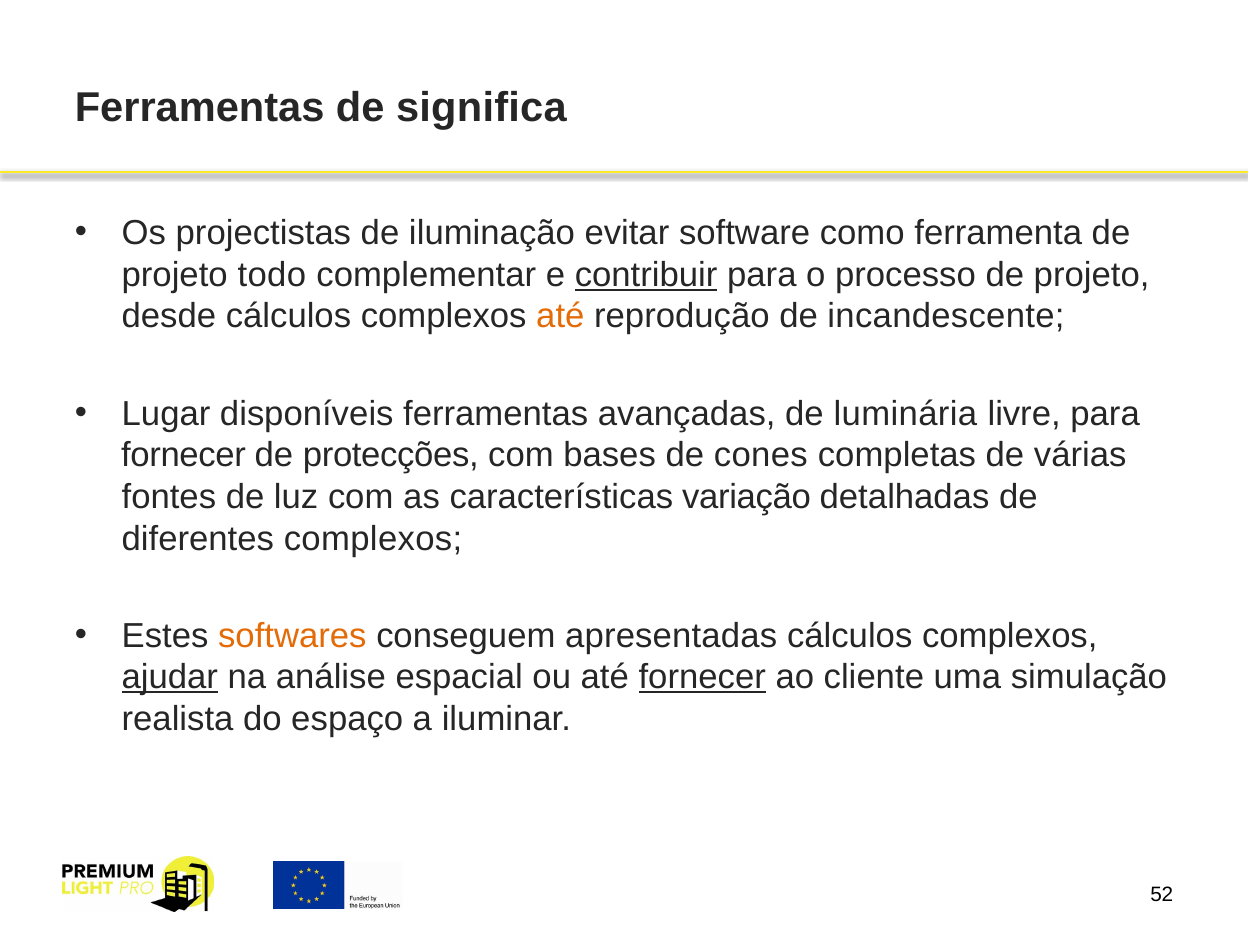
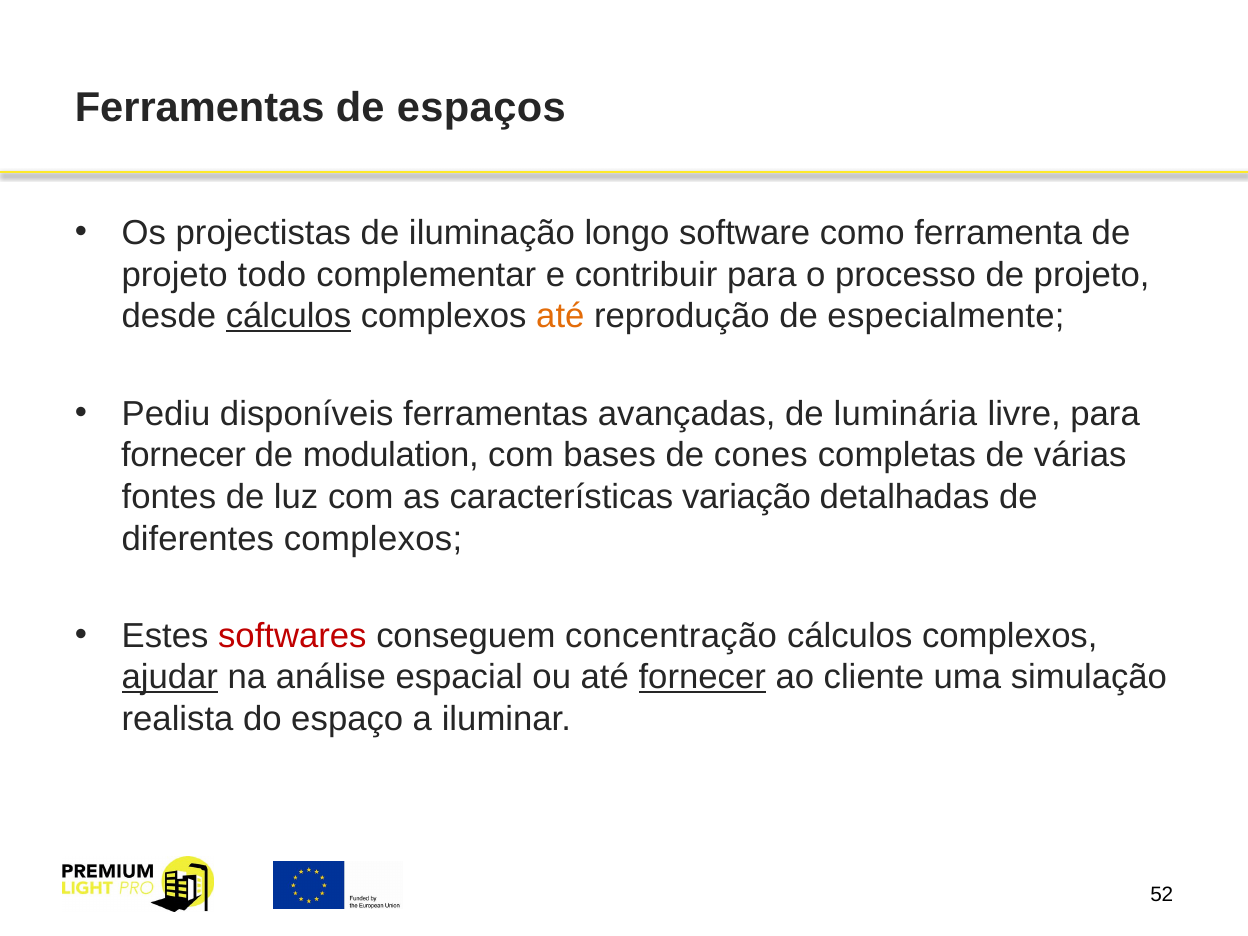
significa: significa -> espaços
evitar: evitar -> longo
contribuir underline: present -> none
cálculos at (288, 316) underline: none -> present
incandescente: incandescente -> especialmente
Lugar: Lugar -> Pediu
protecções: protecções -> modulation
softwares colour: orange -> red
apresentadas: apresentadas -> concentração
